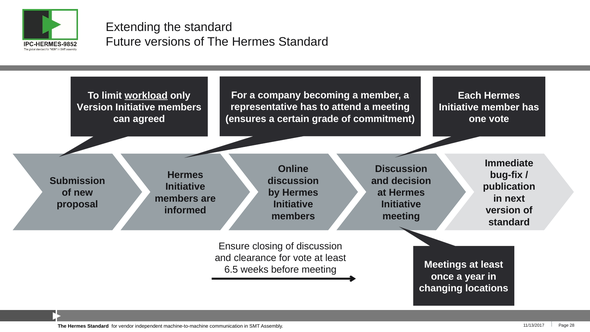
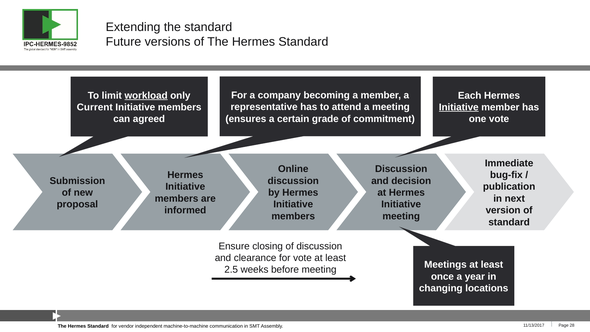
Version at (95, 107): Version -> Current
Initiative at (459, 107) underline: none -> present
6.5: 6.5 -> 2.5
